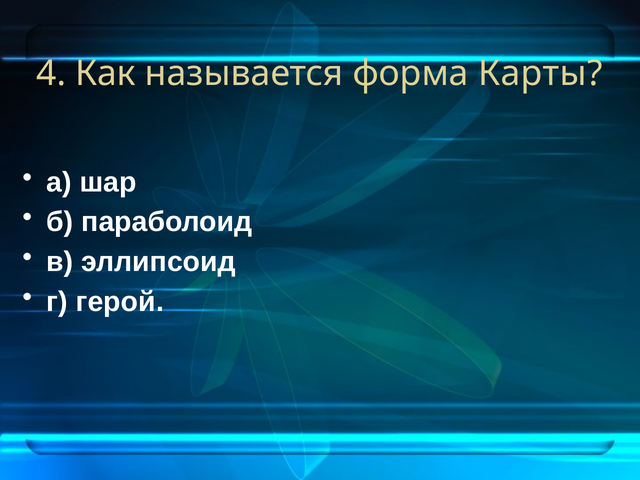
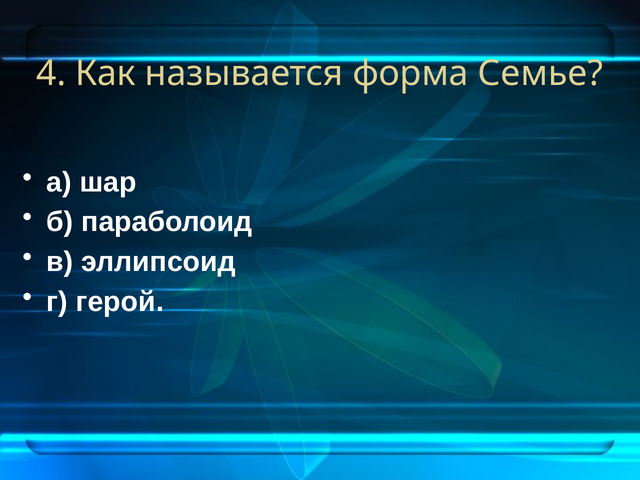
Карты: Карты -> Семье
